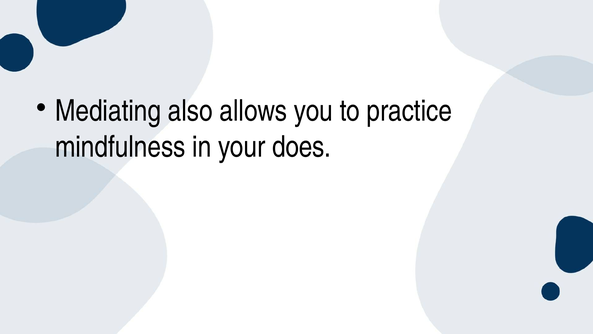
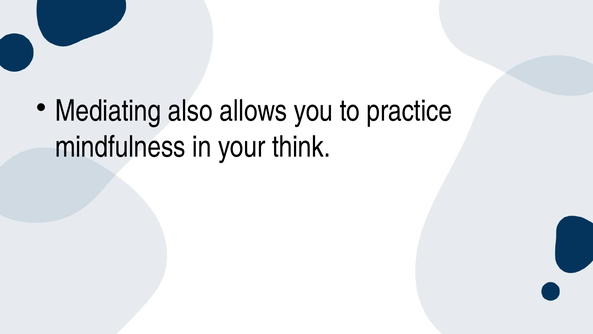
does: does -> think
